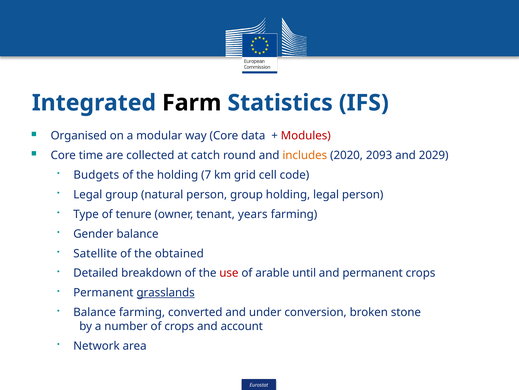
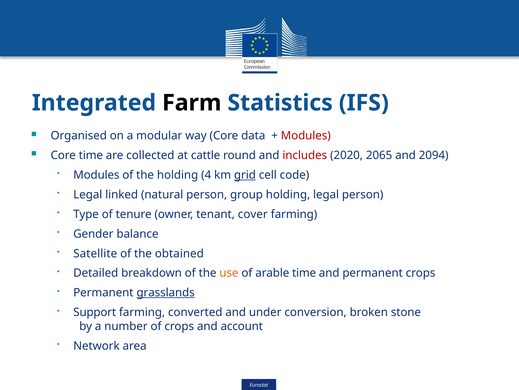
catch: catch -> cattle
includes colour: orange -> red
2093: 2093 -> 2065
2029: 2029 -> 2094
Budgets at (96, 175): Budgets -> Modules
7: 7 -> 4
grid underline: none -> present
Legal group: group -> linked
years: years -> cover
use colour: red -> orange
arable until: until -> time
Balance at (95, 312): Balance -> Support
